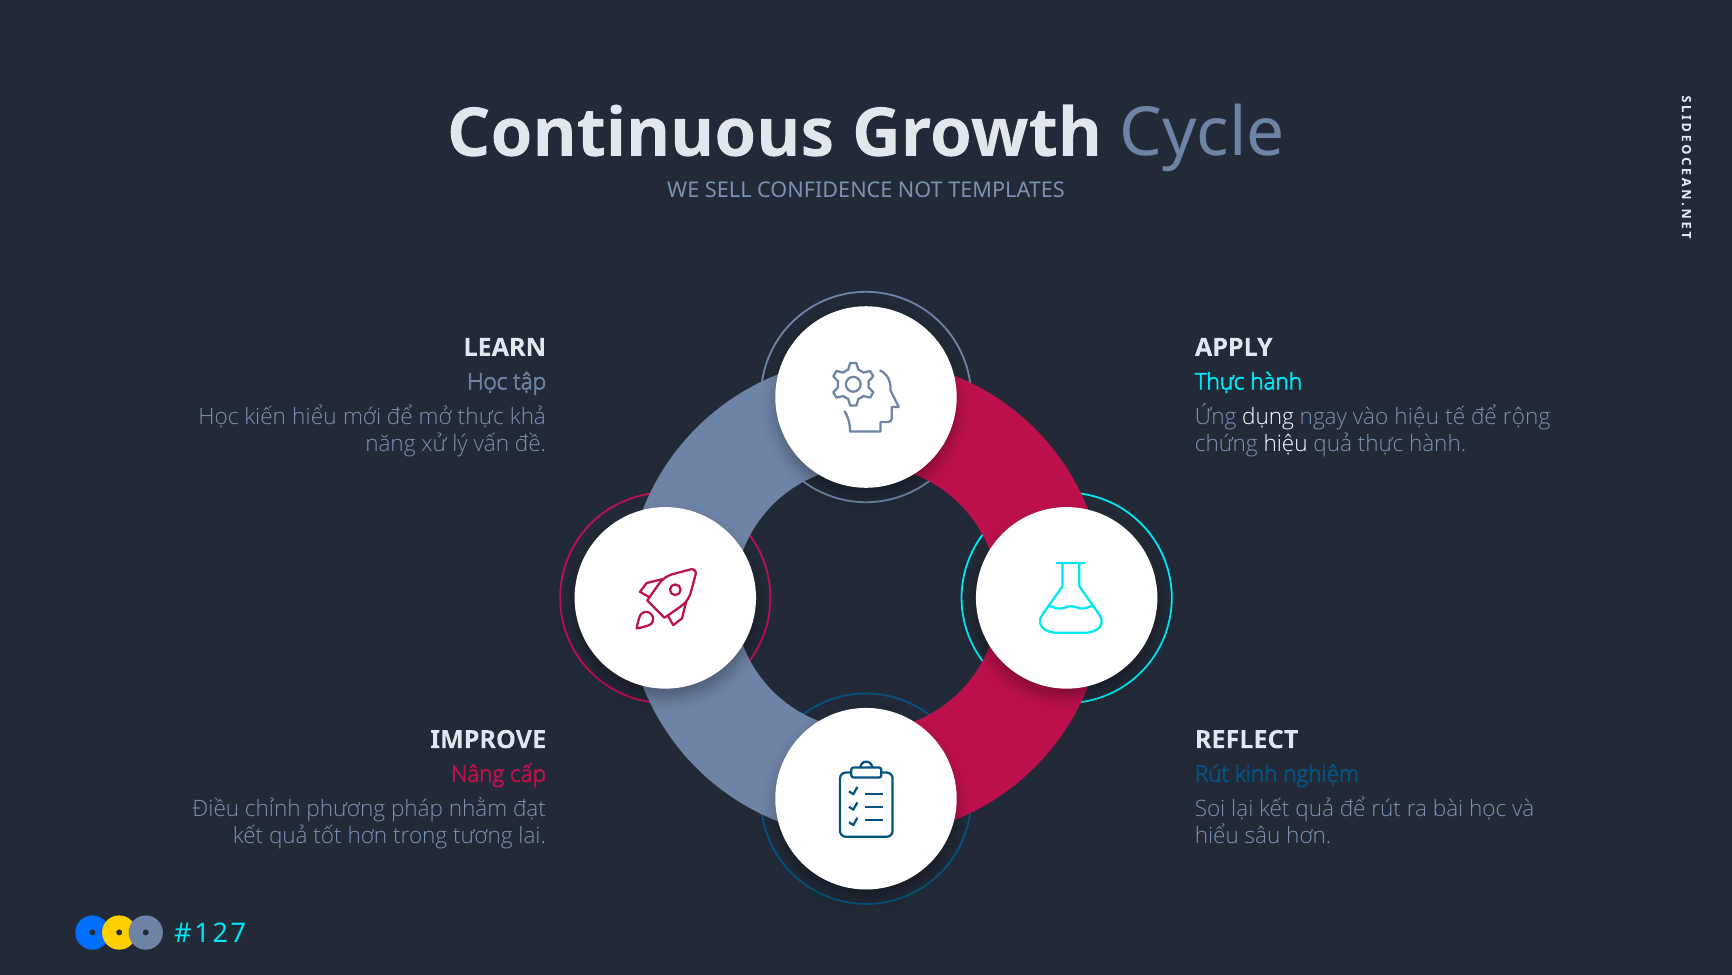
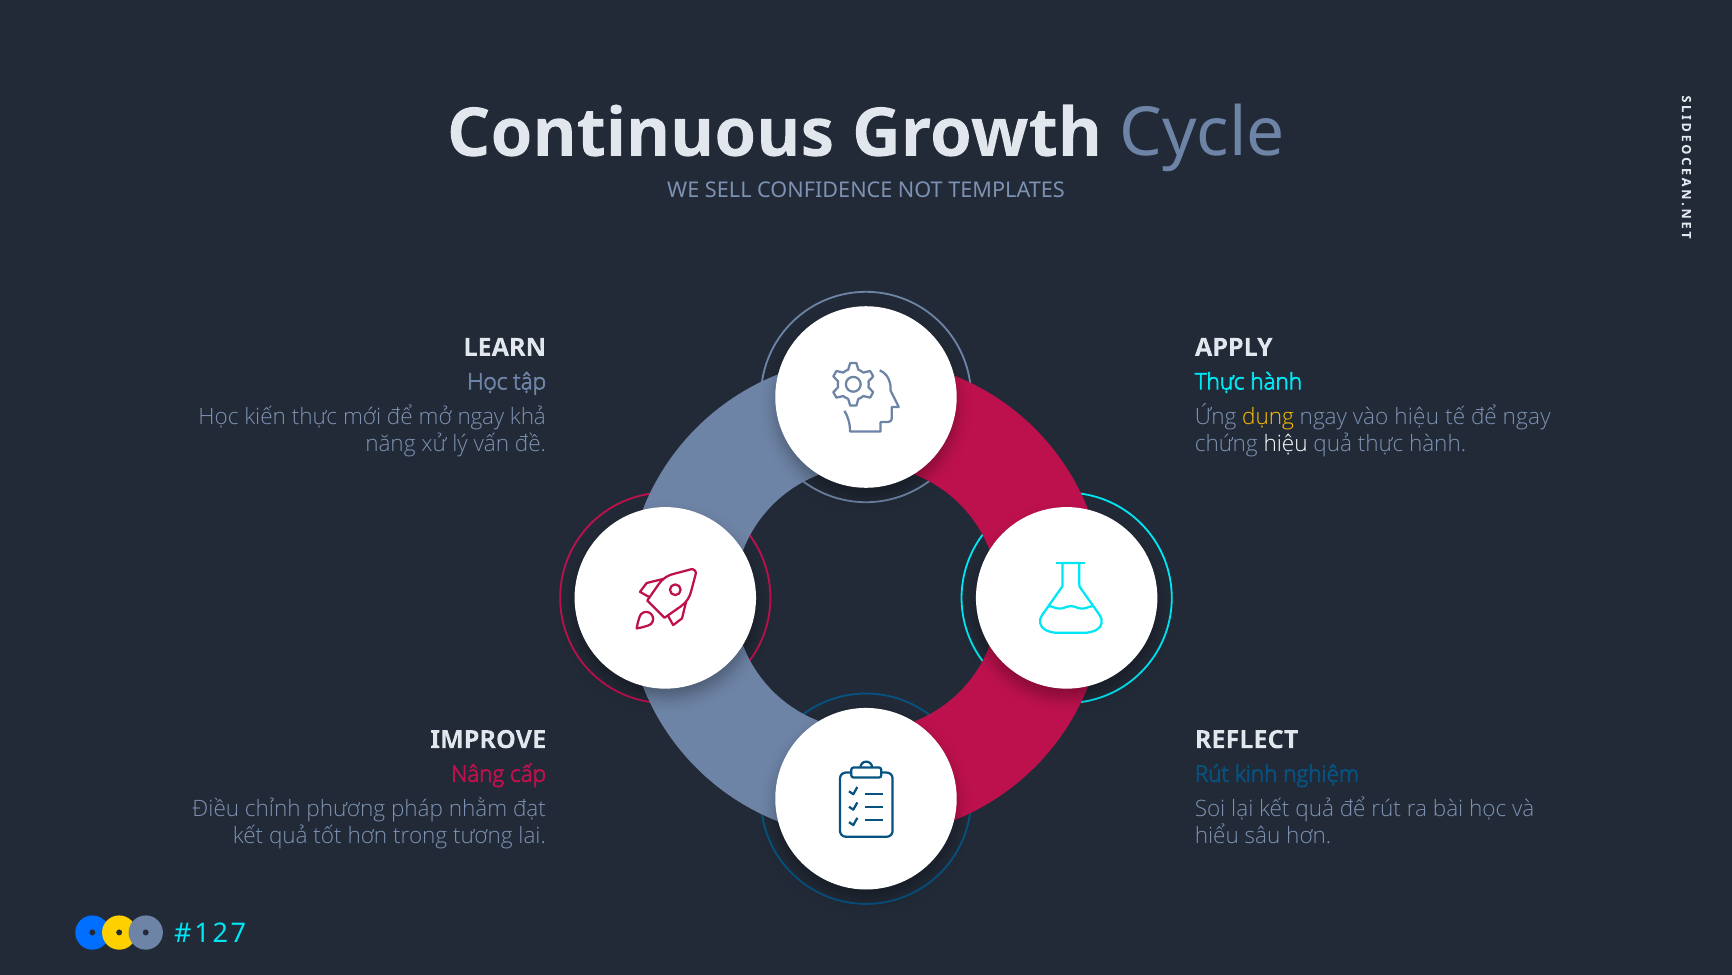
kiến hiểu: hiểu -> thực
mở thực: thực -> ngay
dụng colour: white -> yellow
để rộng: rộng -> ngay
